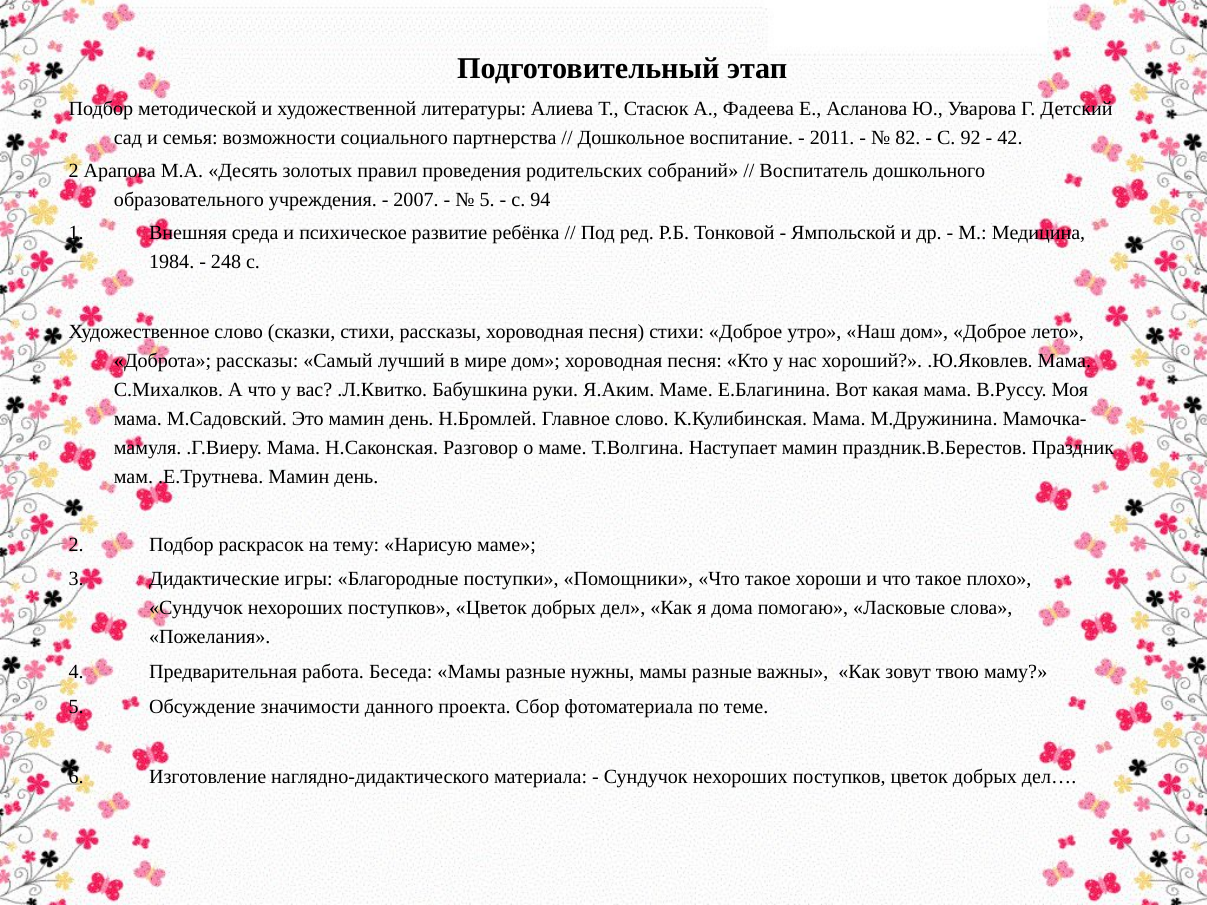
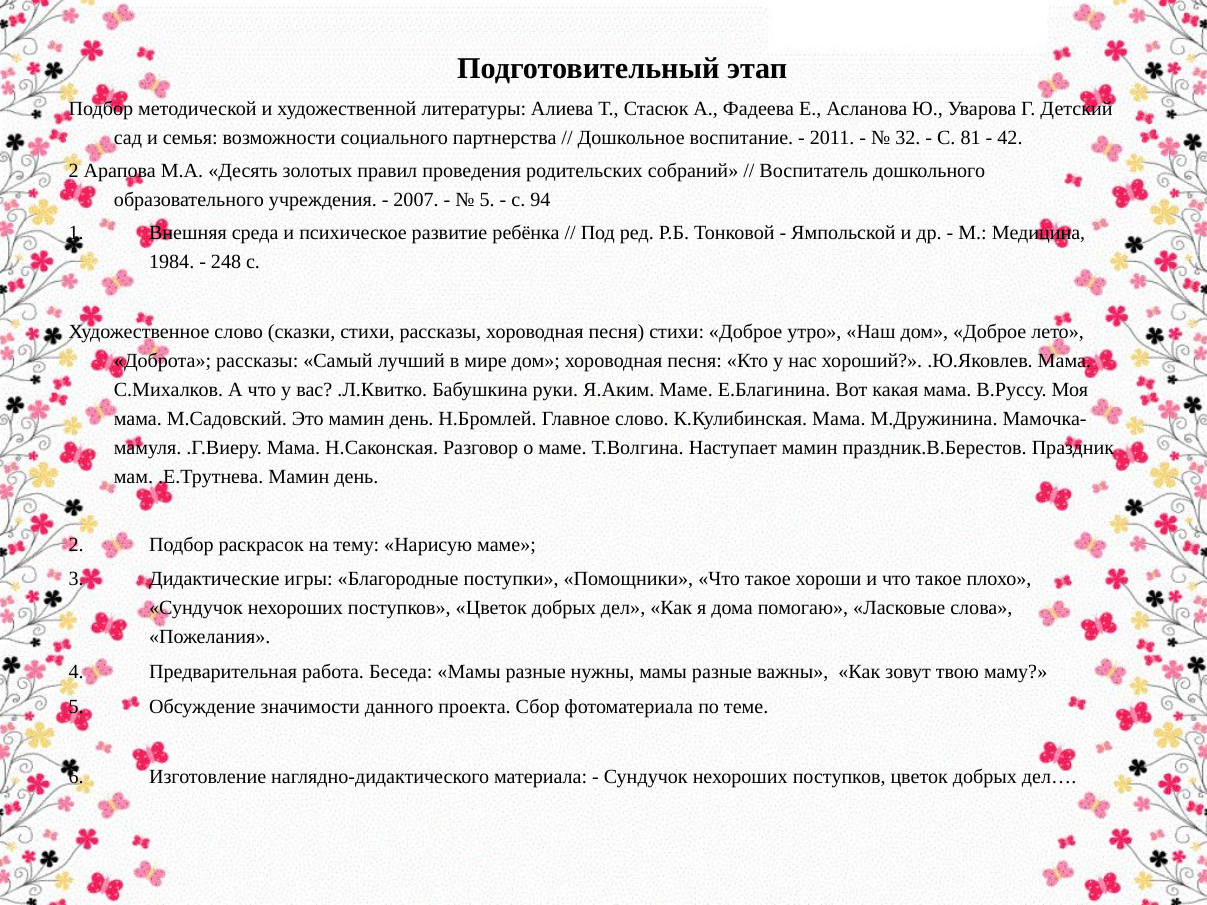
82: 82 -> 32
92: 92 -> 81
